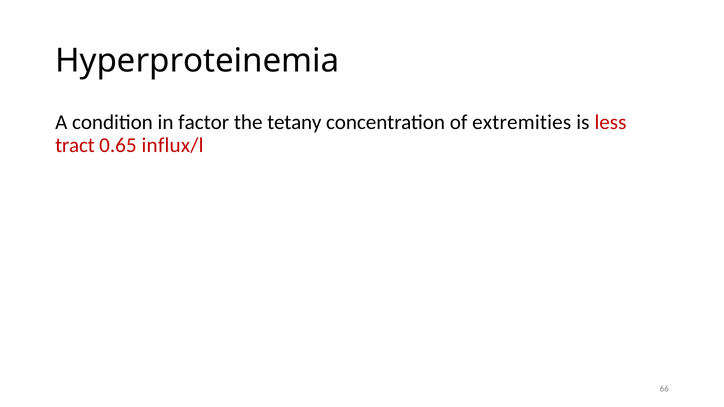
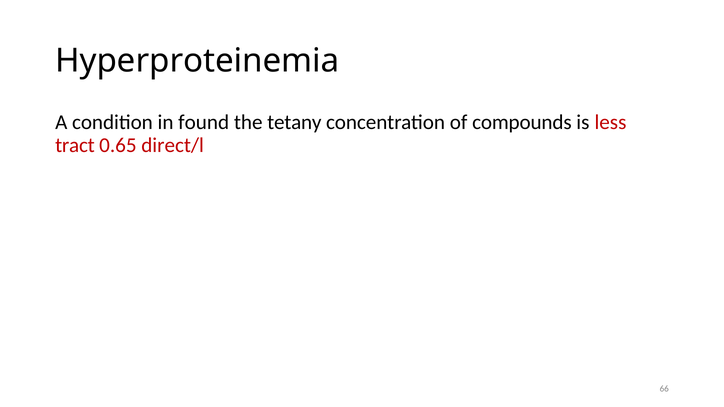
factor: factor -> found
extremities: extremities -> compounds
influx/l: influx/l -> direct/l
